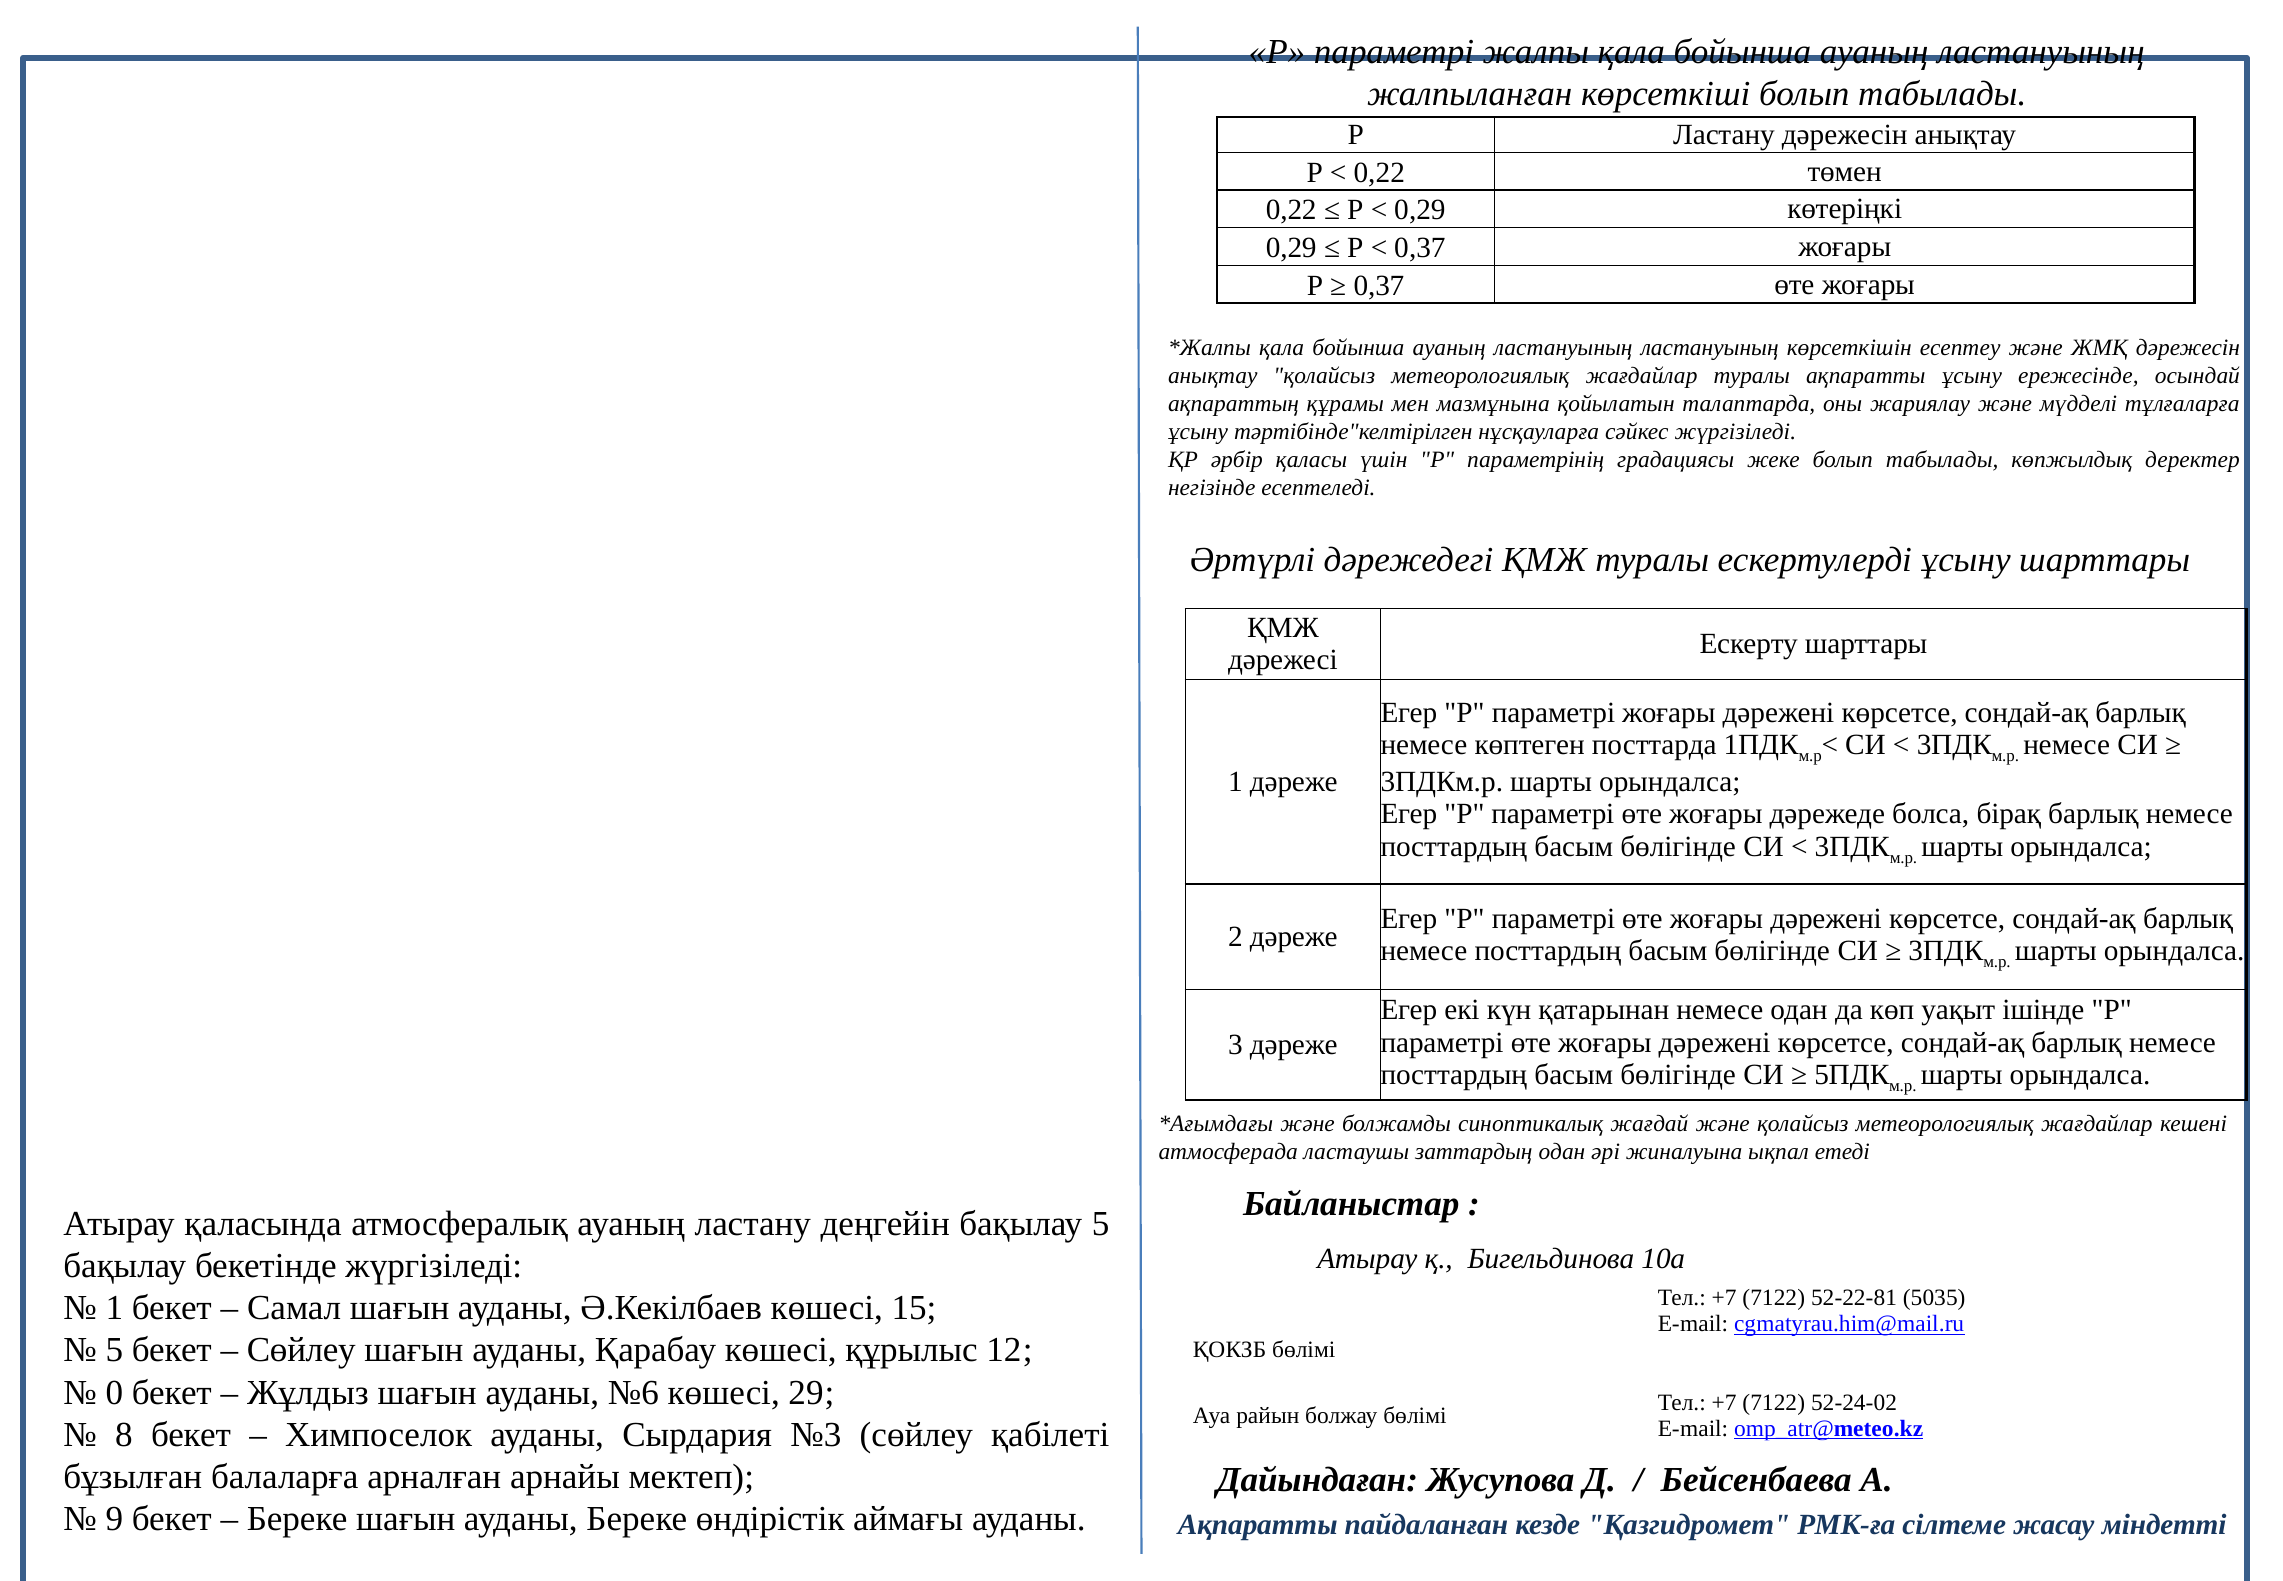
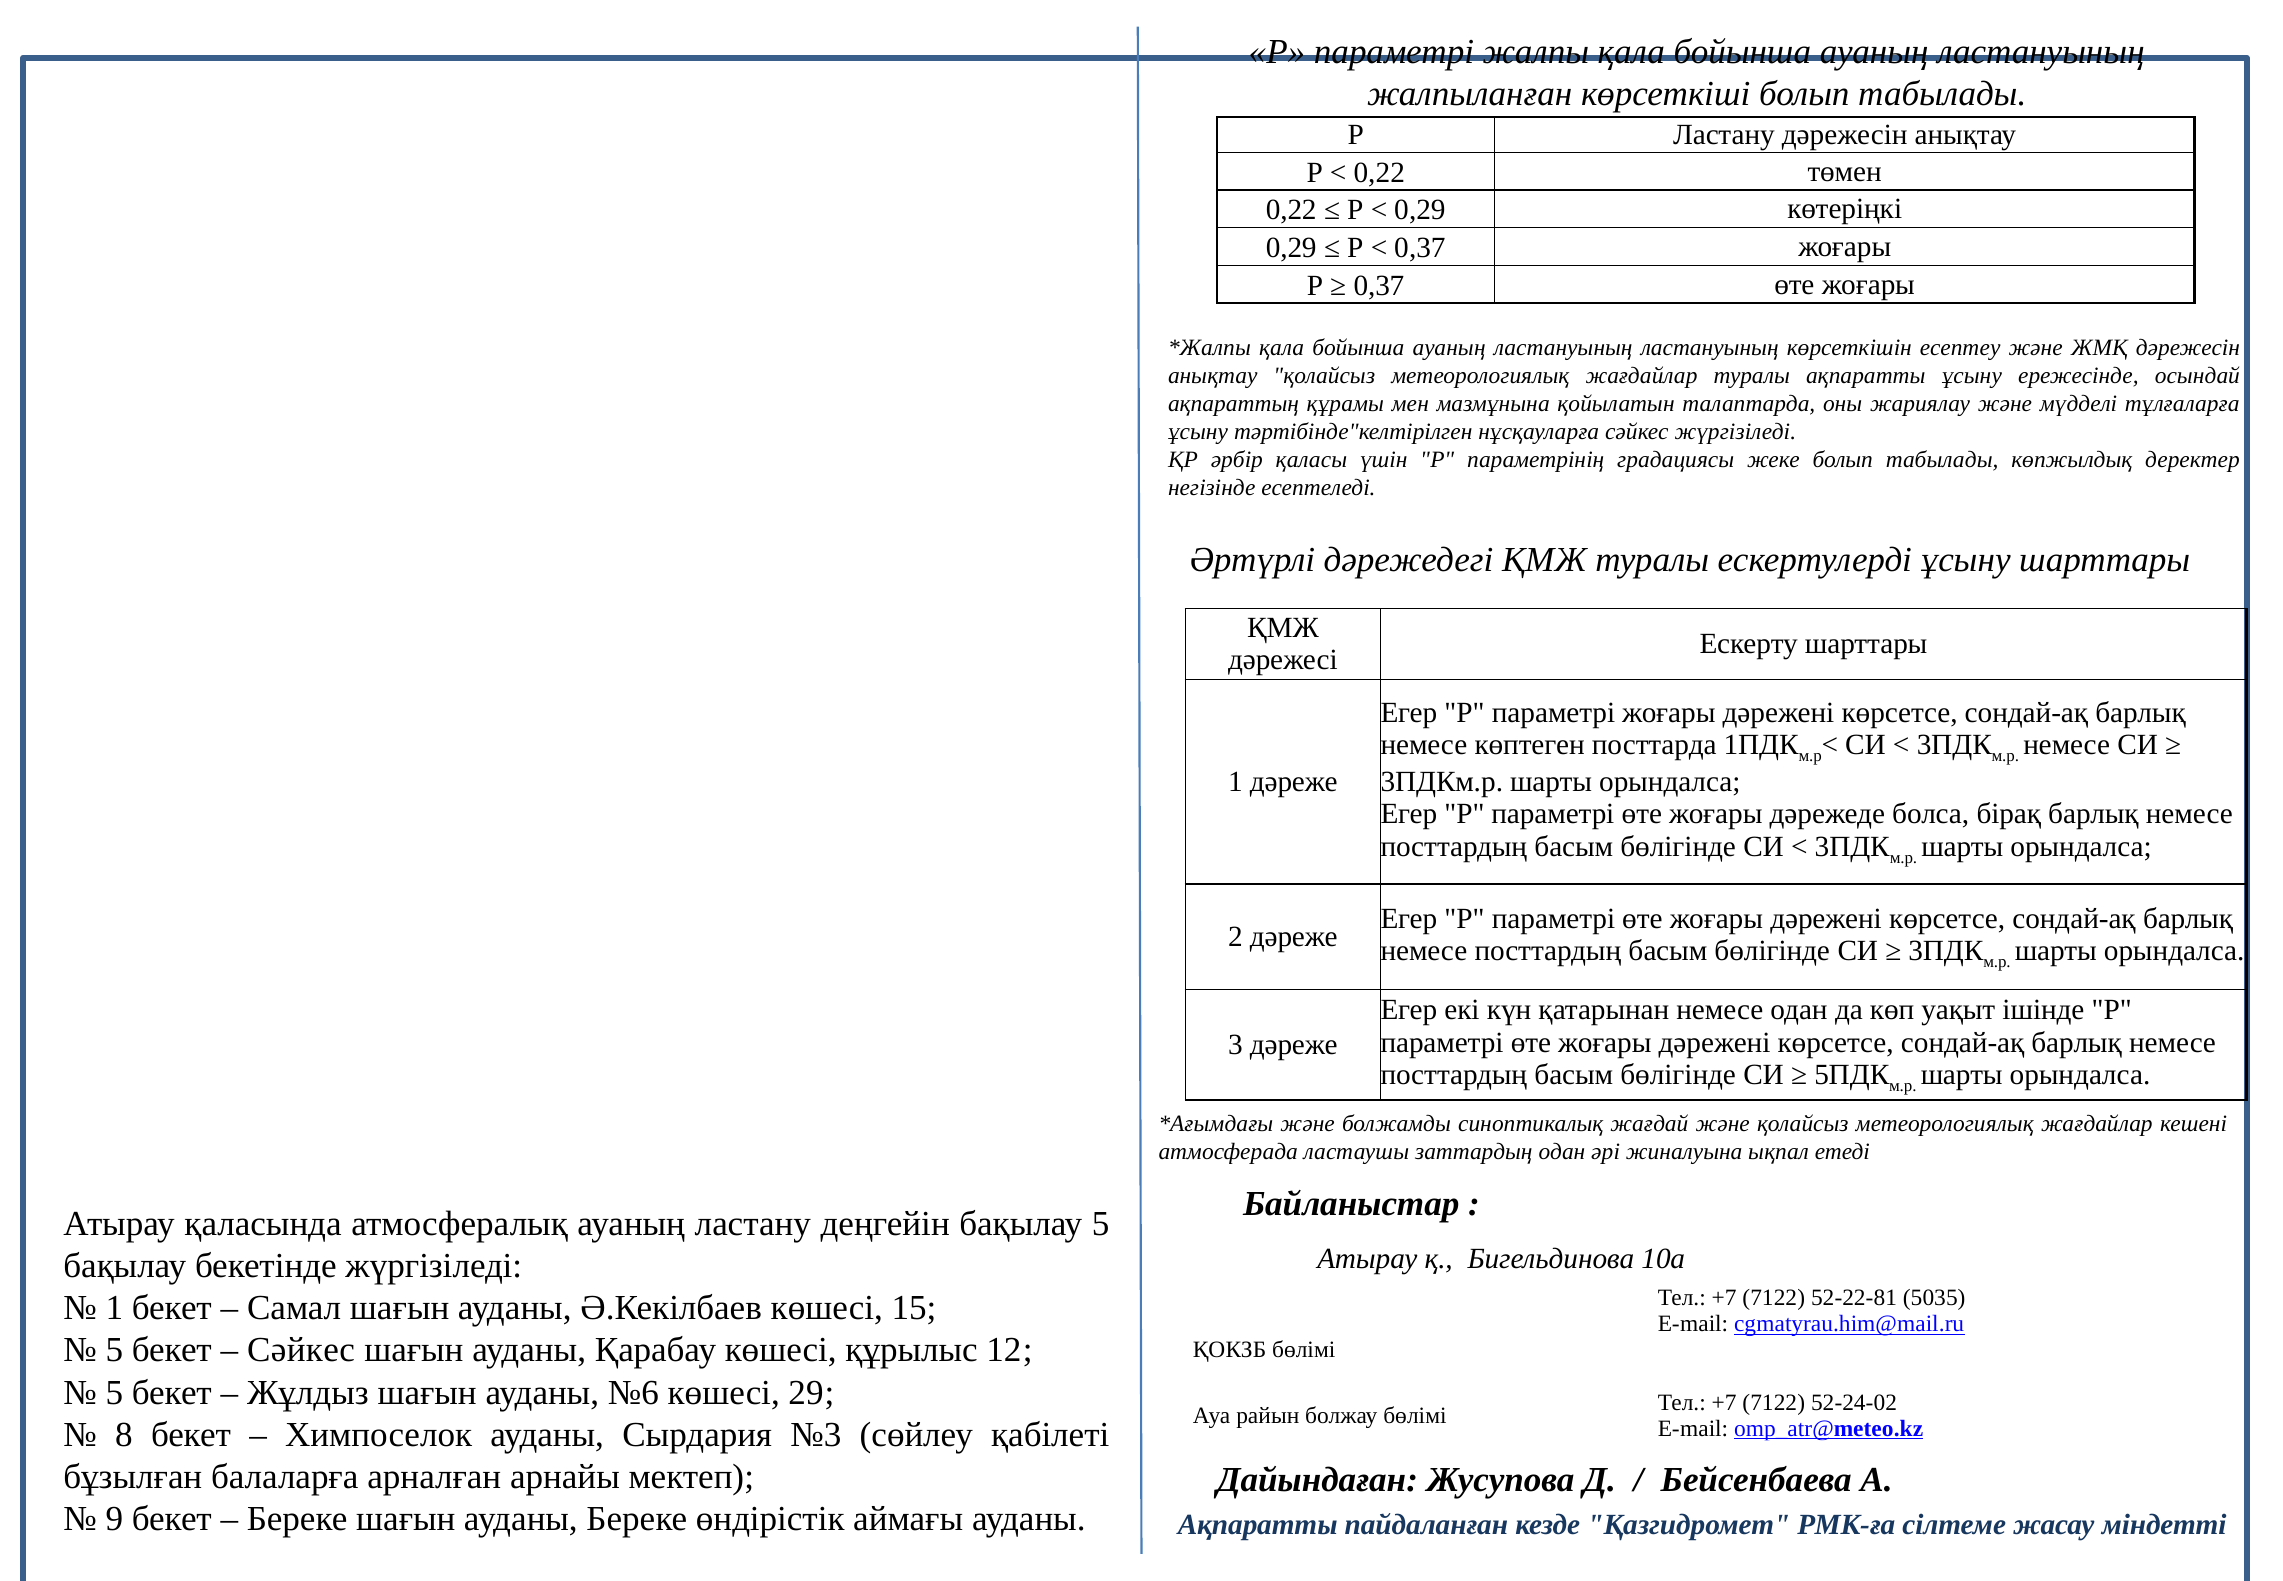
Сөйлеу at (301, 1350): Сөйлеу -> Сәйкес
0 at (114, 1392): 0 -> 5
